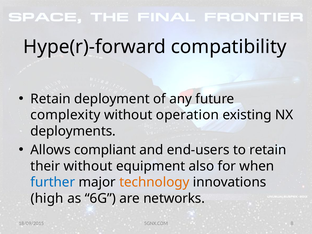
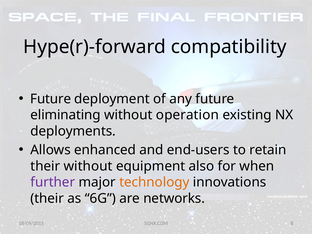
Retain at (51, 99): Retain -> Future
complexity: complexity -> eliminating
compliant: compliant -> enhanced
further colour: blue -> purple
high at (47, 198): high -> their
